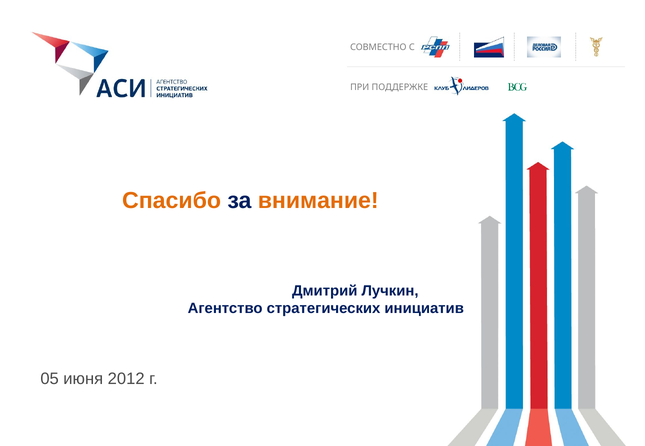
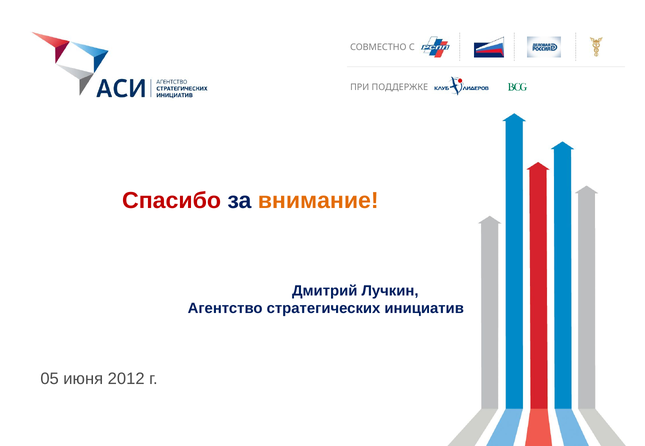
Спасибо colour: orange -> red
